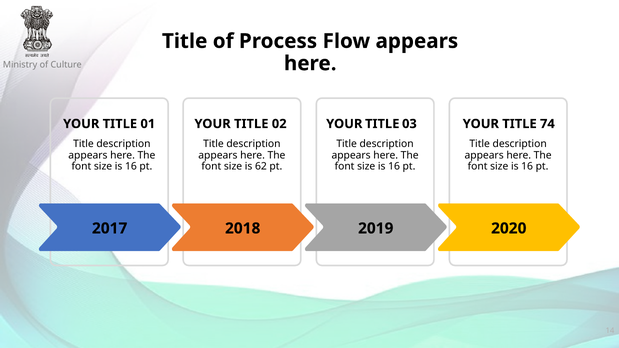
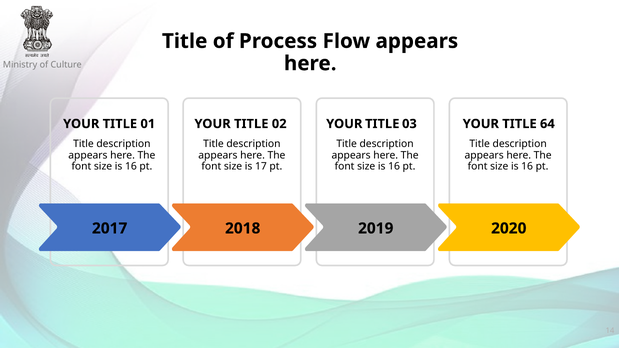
74: 74 -> 64
62: 62 -> 17
